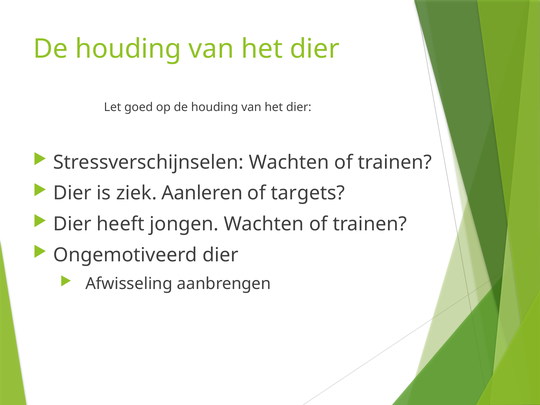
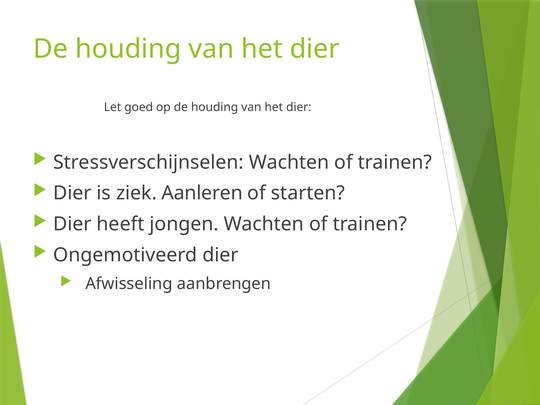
targets: targets -> starten
